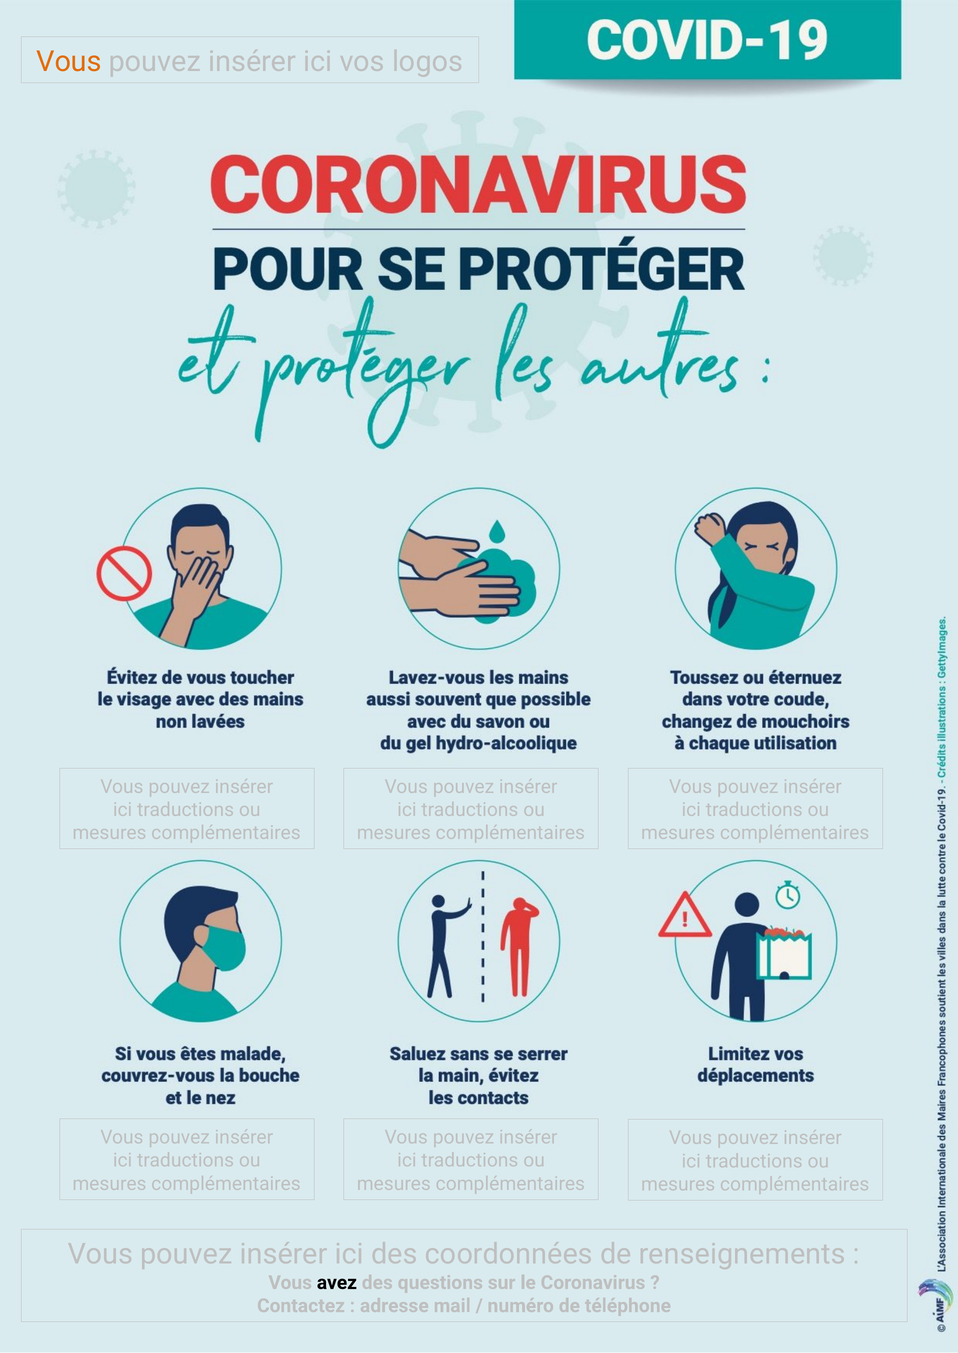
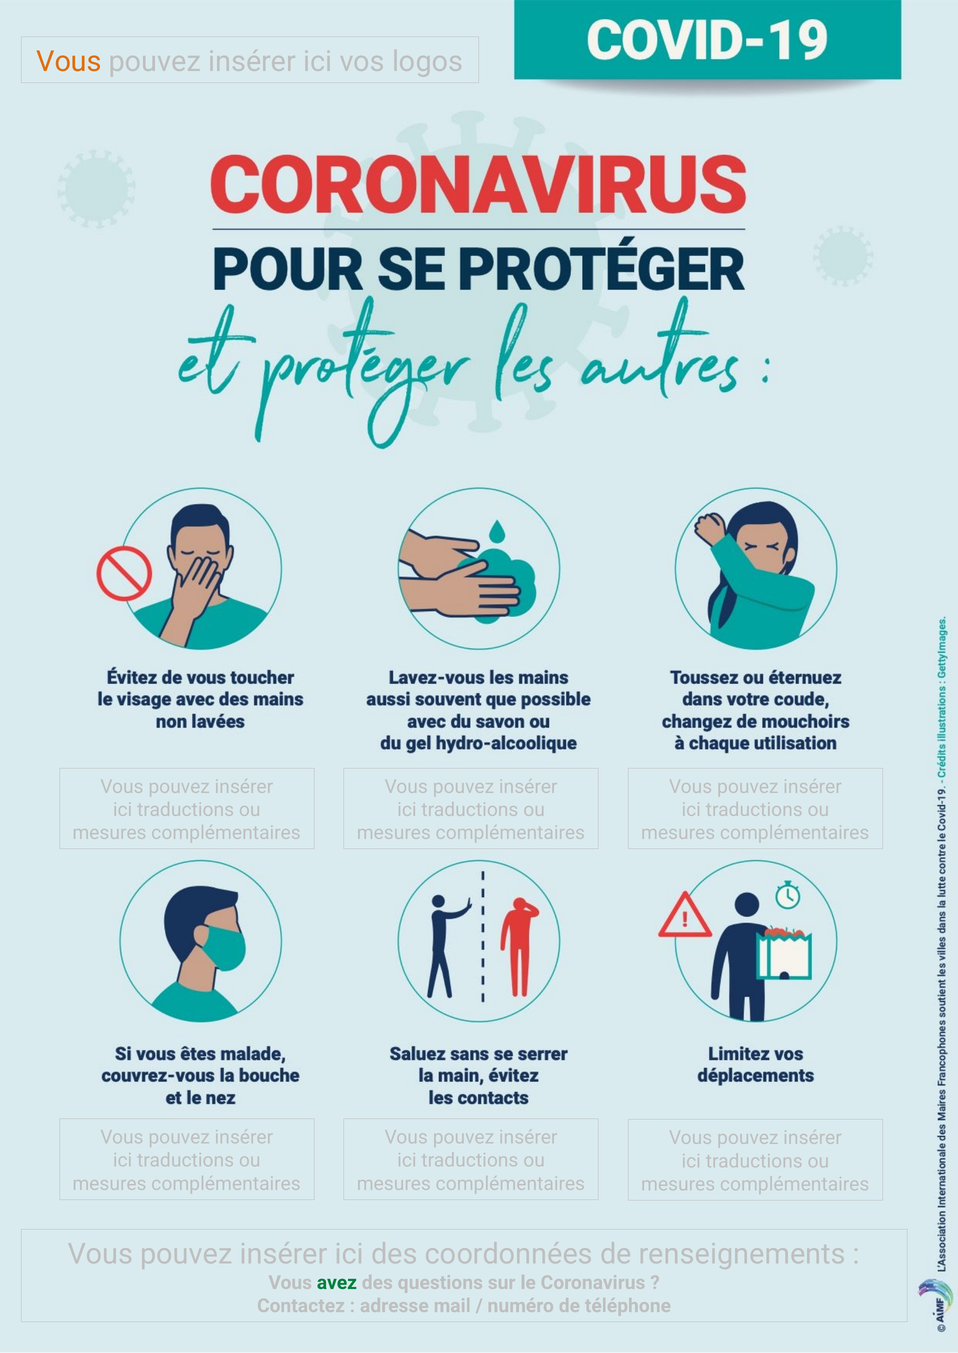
avez colour: black -> green
